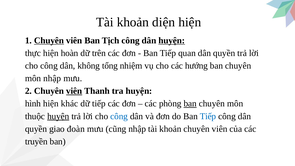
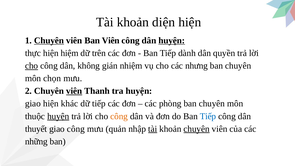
Ban Tịch: Tịch -> Viên
hoàn: hoàn -> hiệm
quan: quan -> dành
cho at (32, 66) underline: none -> present
tổng: tổng -> gián
hướng: hướng -> nhưng
môn nhập: nhập -> chọn
hình at (33, 104): hình -> giao
ban at (190, 104) underline: present -> none
công at (119, 116) colour: blue -> orange
quyền at (36, 129): quyền -> thuyết
giao đoàn: đoàn -> công
cũng: cũng -> quản
tài at (153, 129) underline: none -> present
chuyên at (197, 129) underline: none -> present
truyền: truyền -> những
